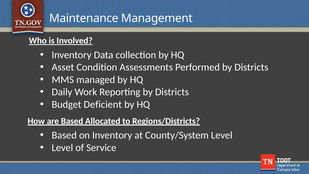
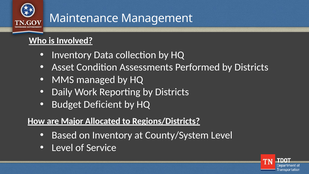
are Based: Based -> Major
